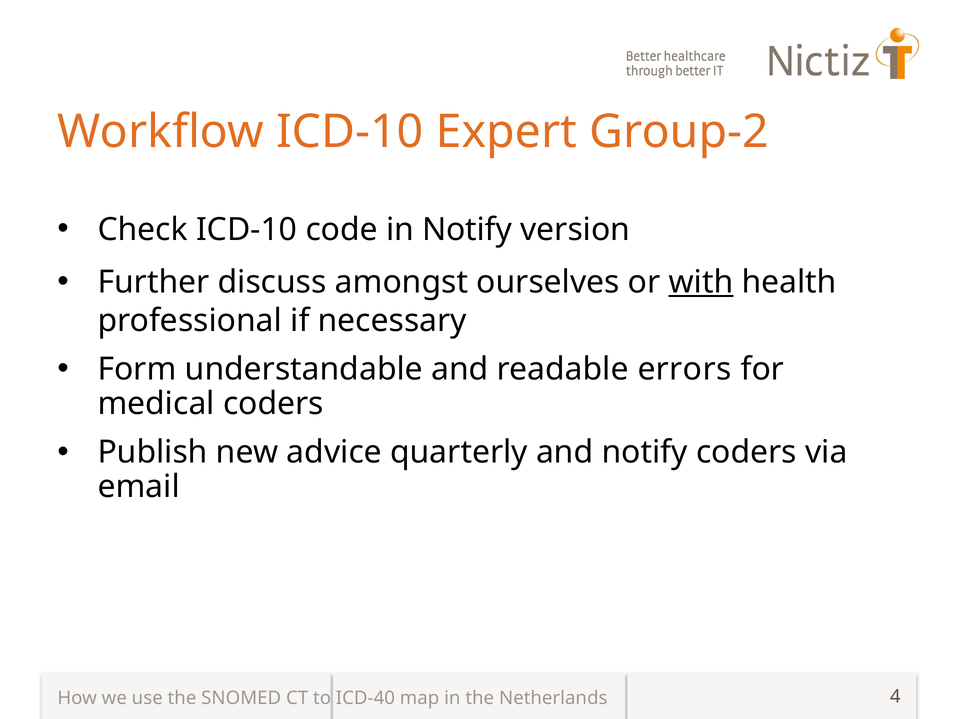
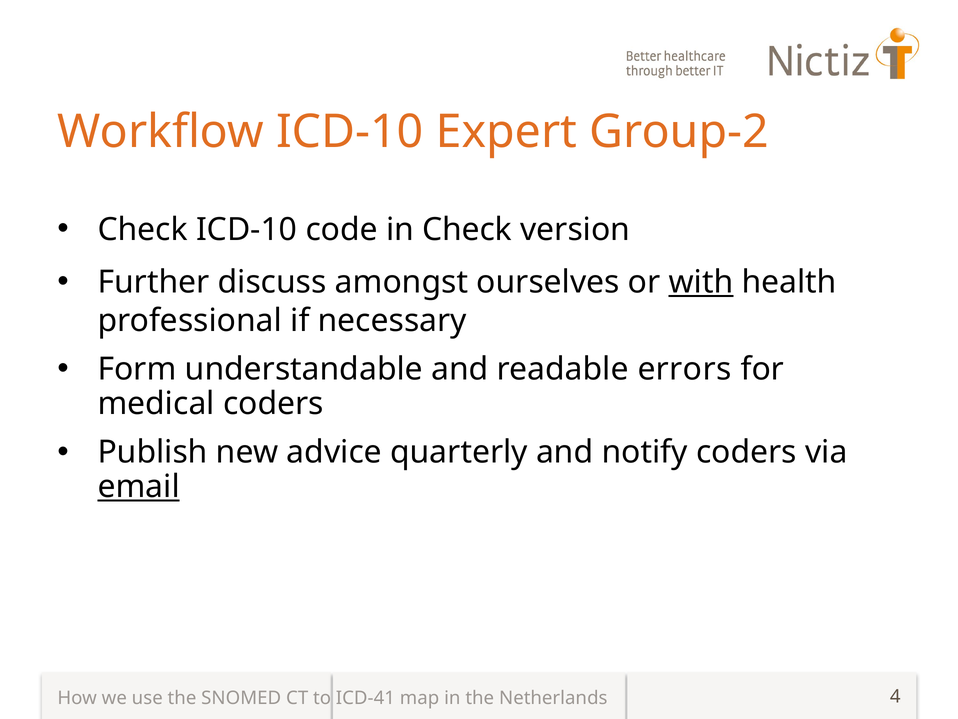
in Notify: Notify -> Check
email underline: none -> present
ICD-40: ICD-40 -> ICD-41
